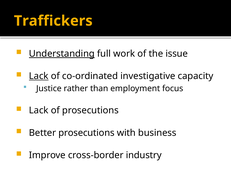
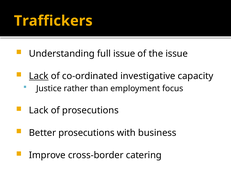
Understanding underline: present -> none
full work: work -> issue
industry: industry -> catering
